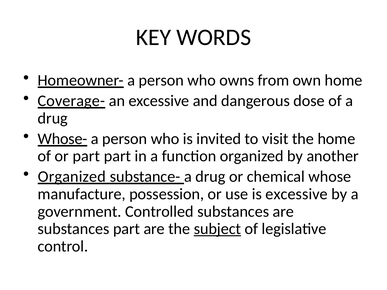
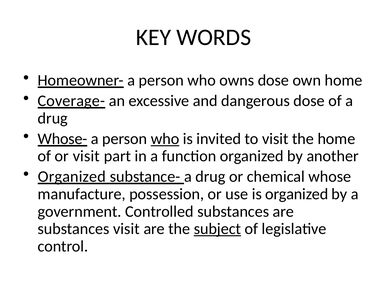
owns from: from -> dose
who at (165, 139) underline: none -> present
or part: part -> visit
is excessive: excessive -> organized
substances part: part -> visit
